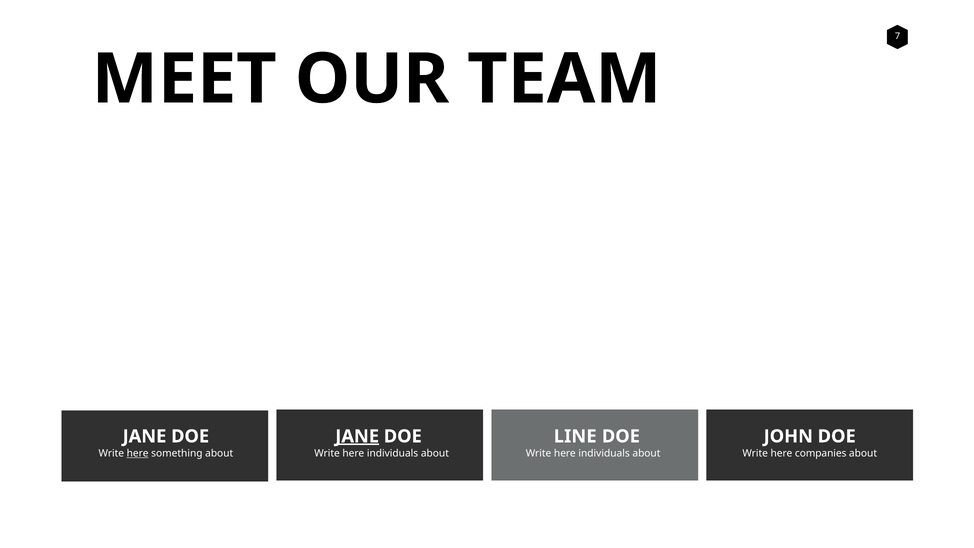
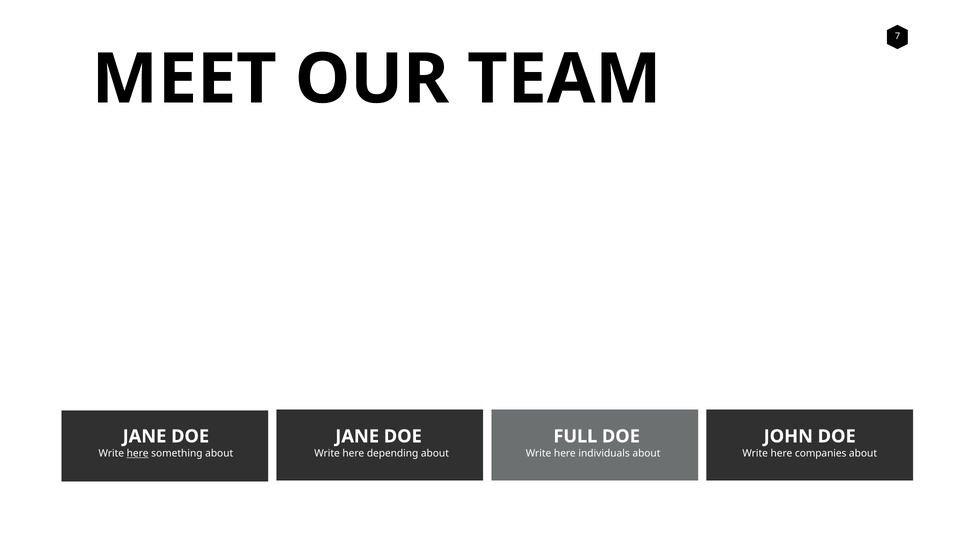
JANE at (357, 436) underline: present -> none
LINE: LINE -> FULL
individuals at (393, 453): individuals -> depending
